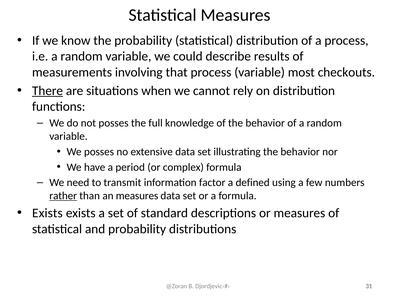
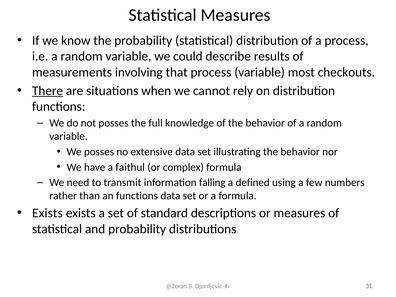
period: period -> faithul
factor: factor -> falling
rather underline: present -> none
an measures: measures -> functions
